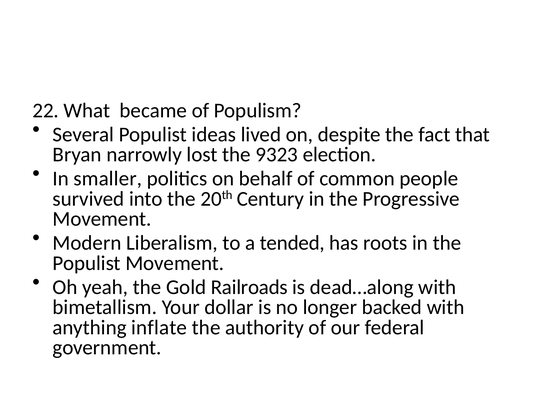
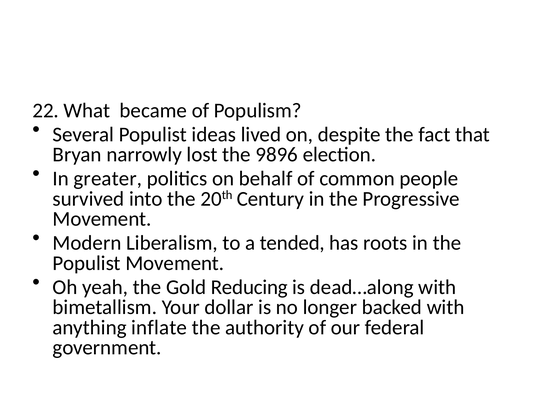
9323: 9323 -> 9896
smaller: smaller -> greater
Railroads: Railroads -> Reducing
